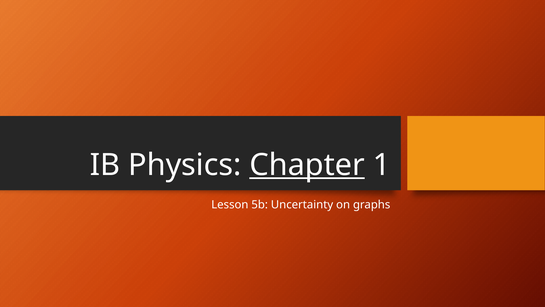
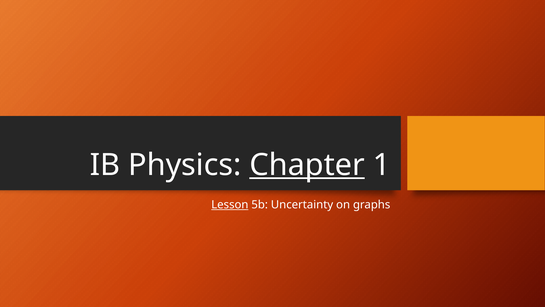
Lesson underline: none -> present
